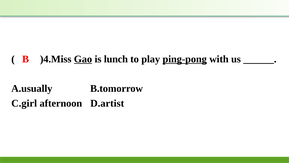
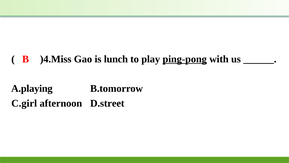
Gao underline: present -> none
A.usually: A.usually -> A.playing
D.artist: D.artist -> D.street
